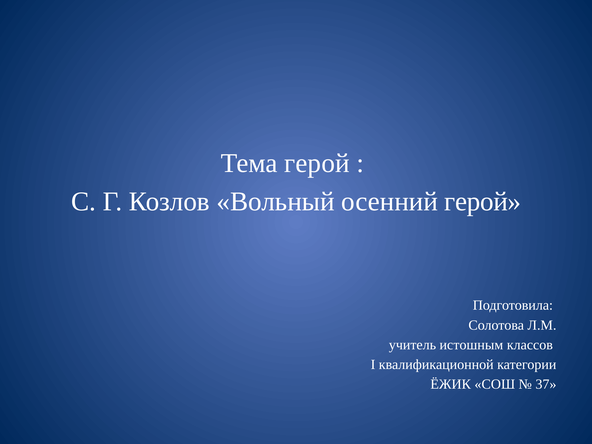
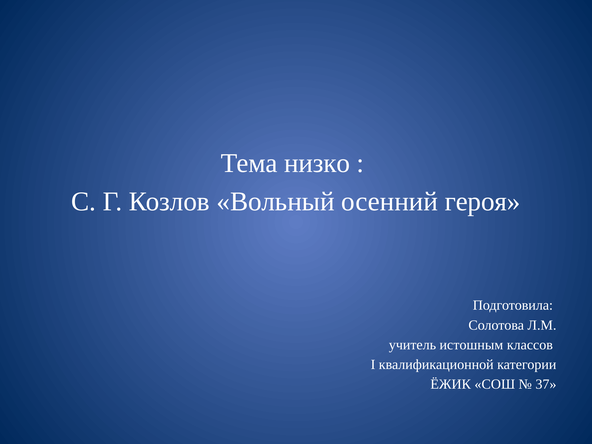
Тема герой: герой -> низко
осенний герой: герой -> героя
